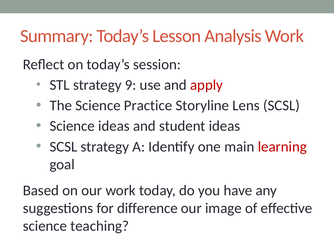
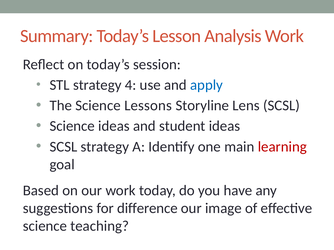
9: 9 -> 4
apply colour: red -> blue
Practice: Practice -> Lessons
